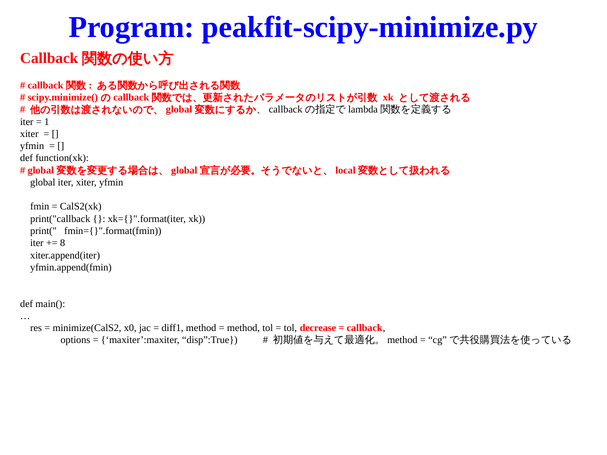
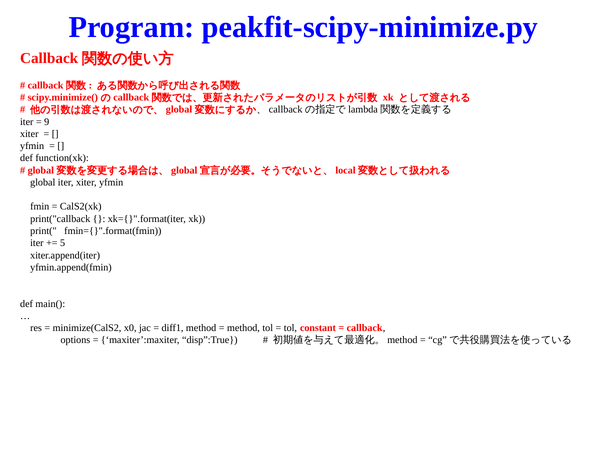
1: 1 -> 9
8: 8 -> 5
decrease: decrease -> constant
